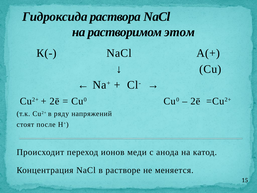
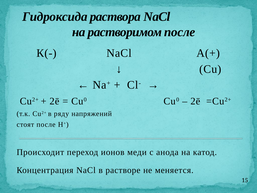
растворимом этом: этом -> после
